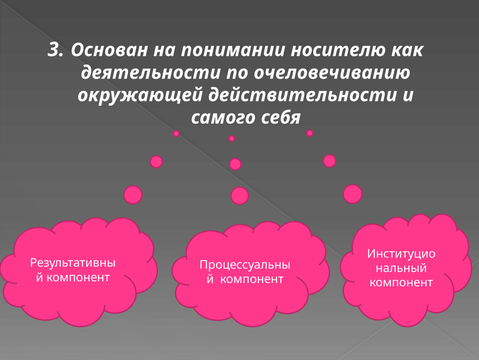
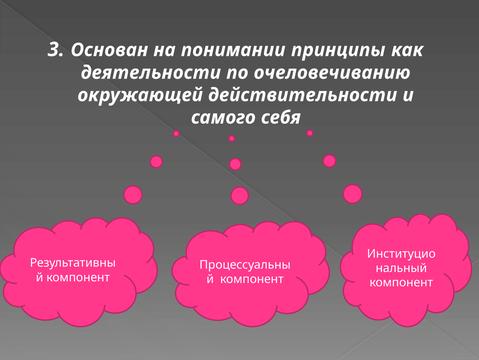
носителю: носителю -> принципы
